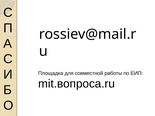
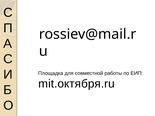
mit.вопроса.ru: mit.вопроса.ru -> mit.октября.ru
